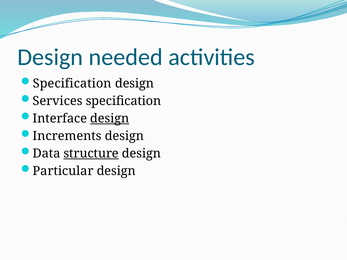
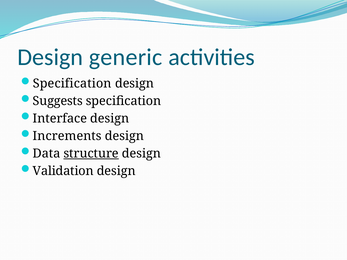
needed: needed -> generic
Services: Services -> Suggests
design at (110, 119) underline: present -> none
Particular: Particular -> Validation
